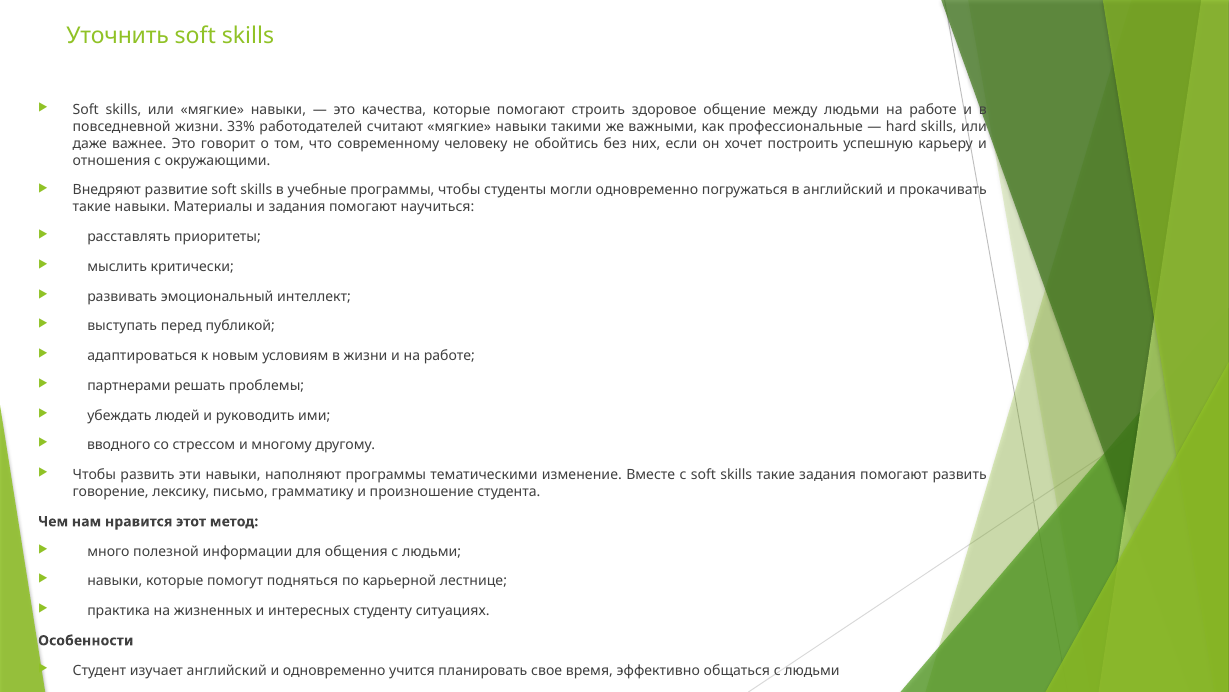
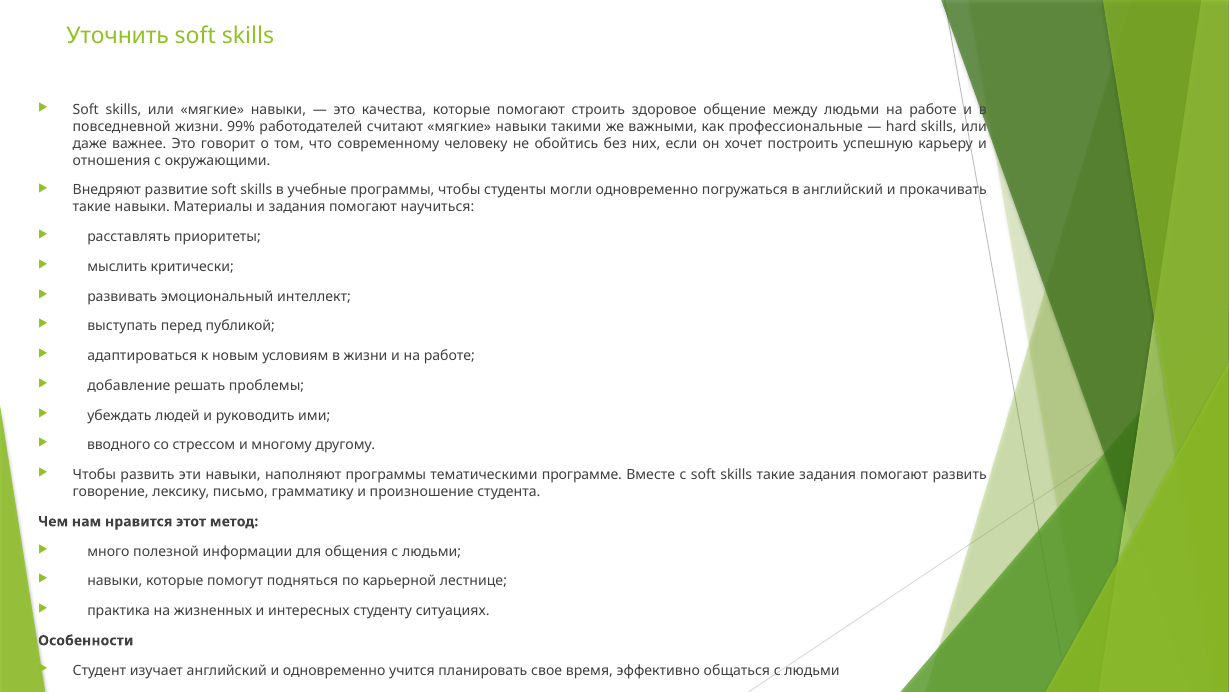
33%: 33% -> 99%
партнерами: партнерами -> добавление
изменение: изменение -> программе
